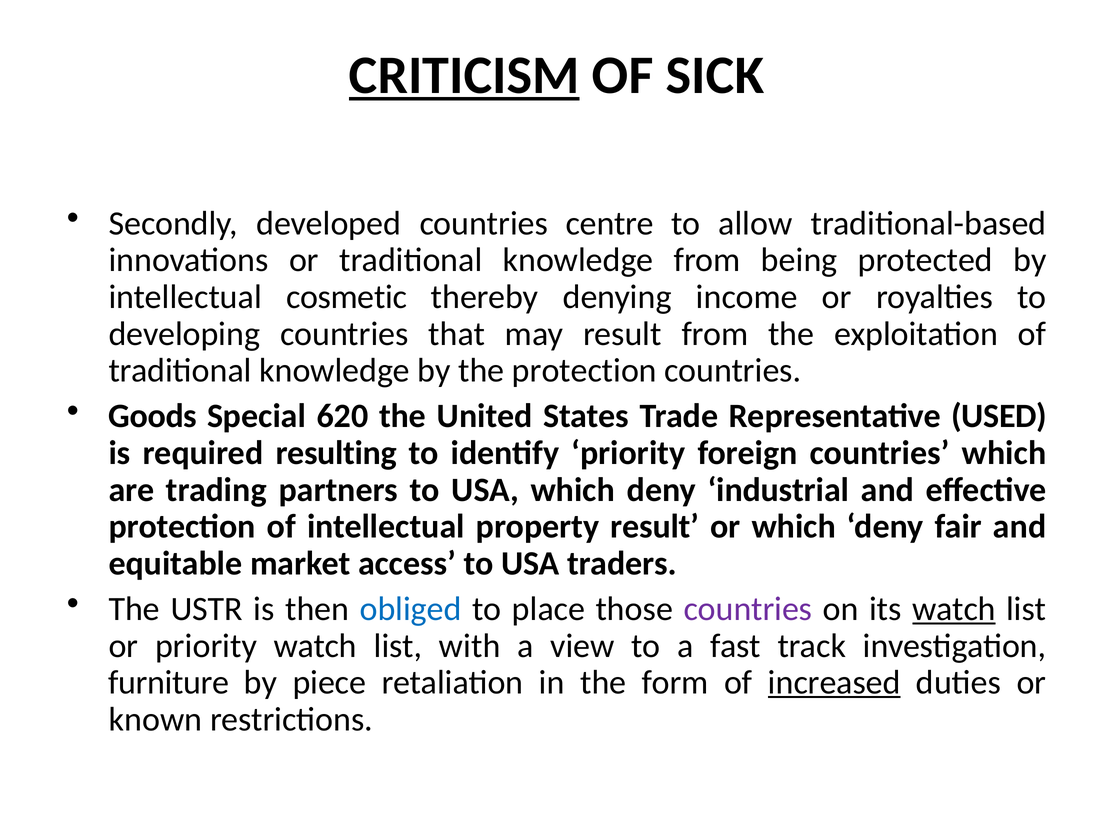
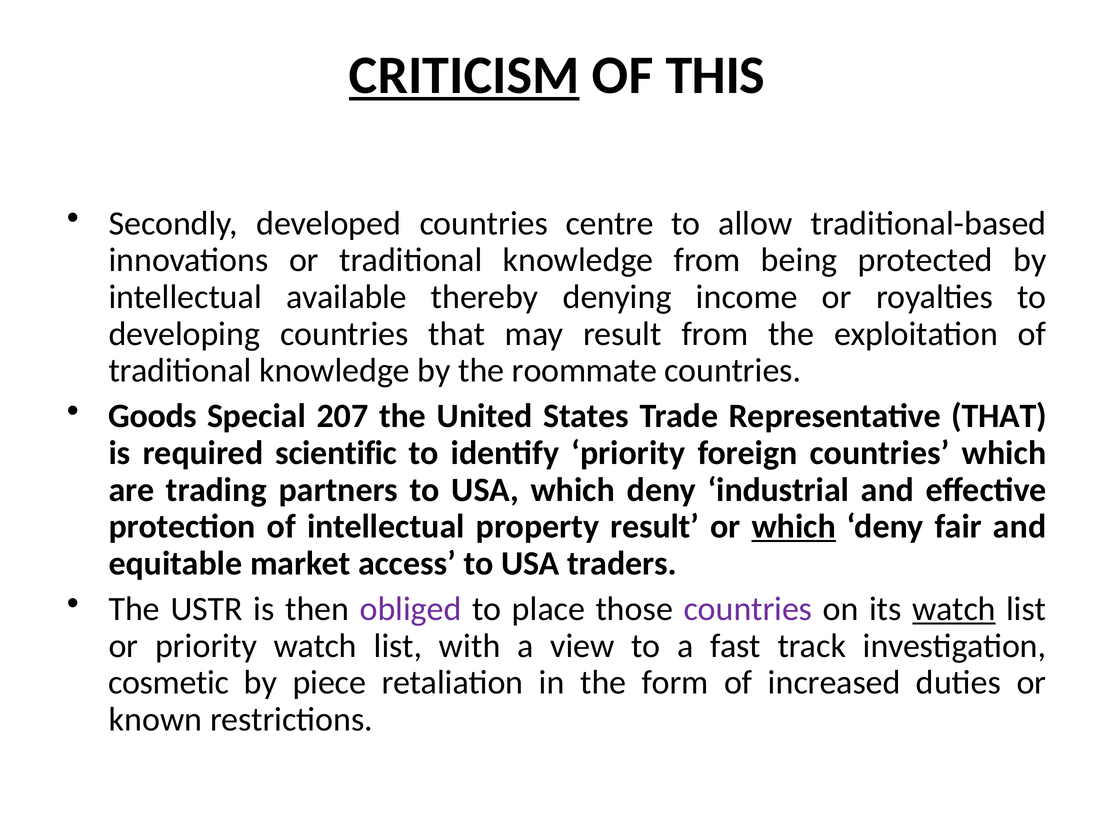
SICK: SICK -> THIS
cosmetic: cosmetic -> available
the protection: protection -> roommate
620: 620 -> 207
Representative USED: USED -> THAT
resulting: resulting -> scientific
which at (794, 526) underline: none -> present
obliged colour: blue -> purple
furniture: furniture -> cosmetic
increased underline: present -> none
